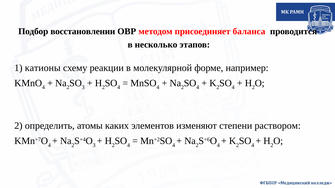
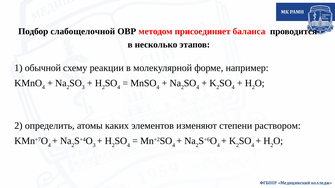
восстановлении: восстановлении -> слабощелочной
катионы: катионы -> обычной
